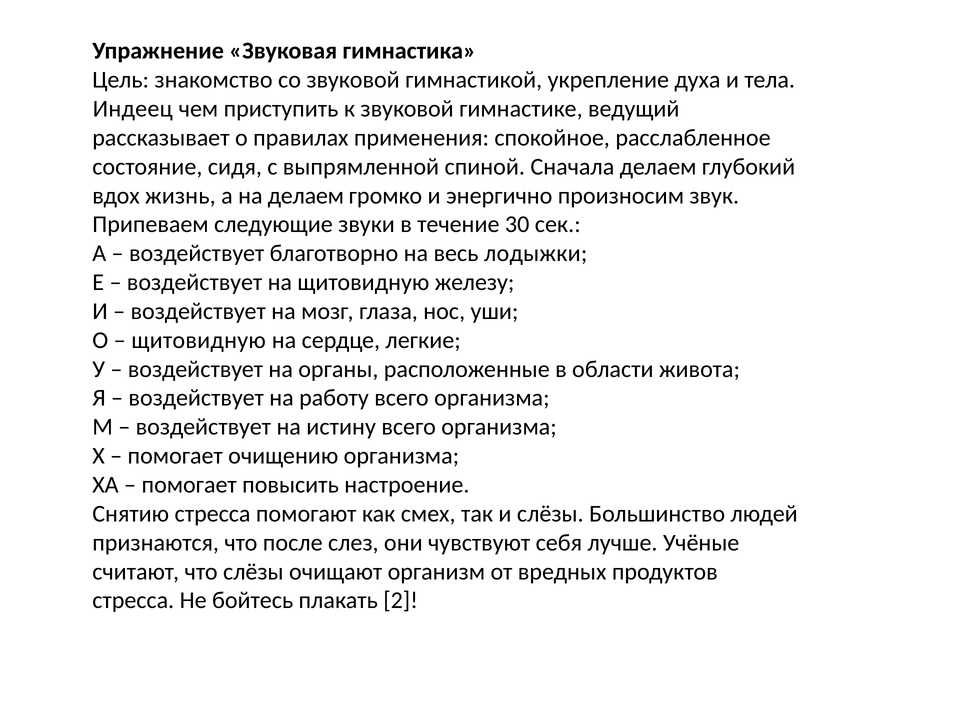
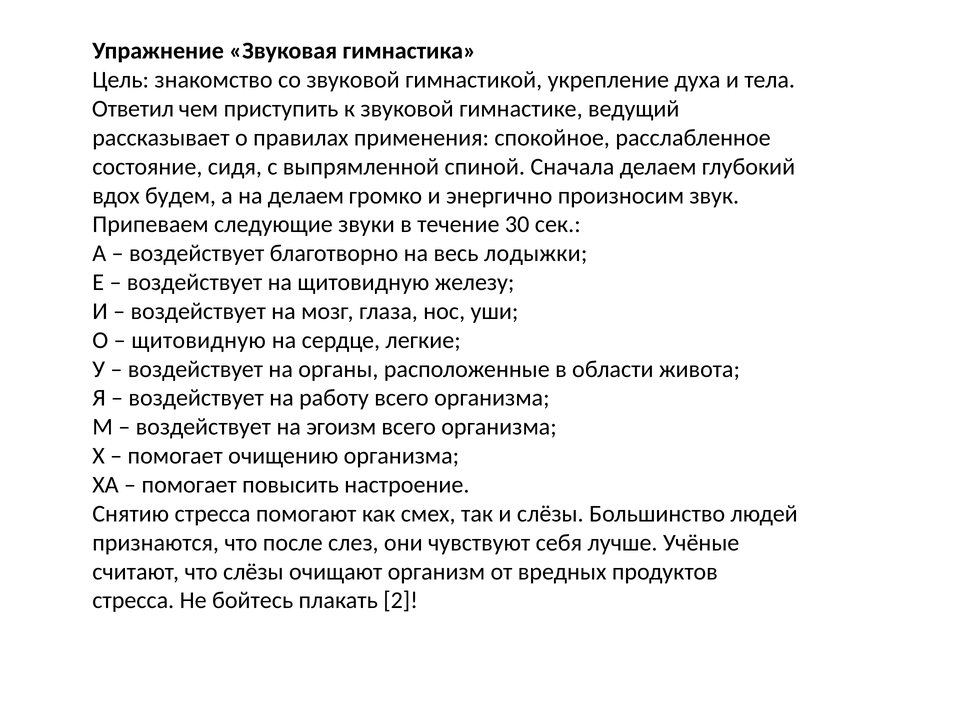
Индеец: Индеец -> Ответил
жизнь: жизнь -> будем
истину: истину -> эгоизм
